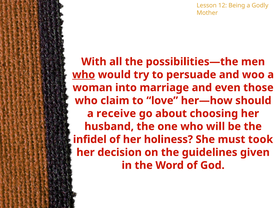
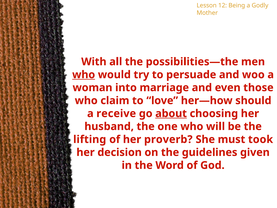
about underline: none -> present
infidel: infidel -> lifting
holiness: holiness -> proverb
